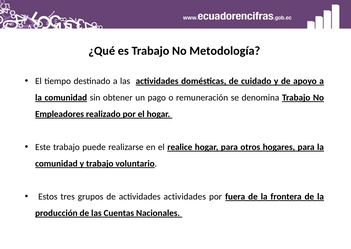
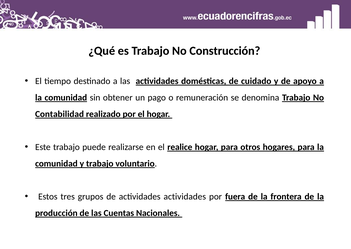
Metodología: Metodología -> Construcción
Empleadores: Empleadores -> Contabilidad
